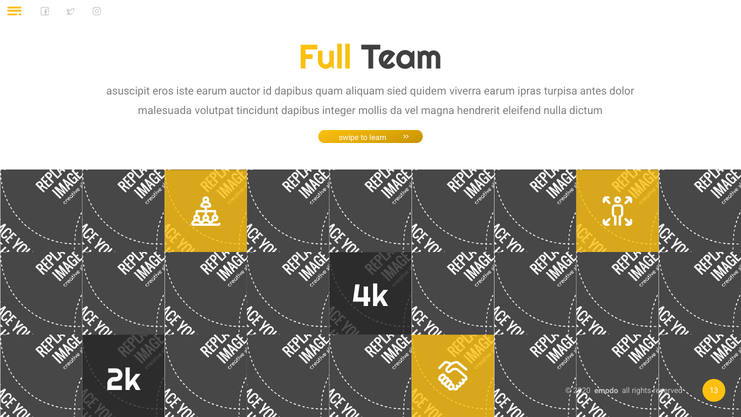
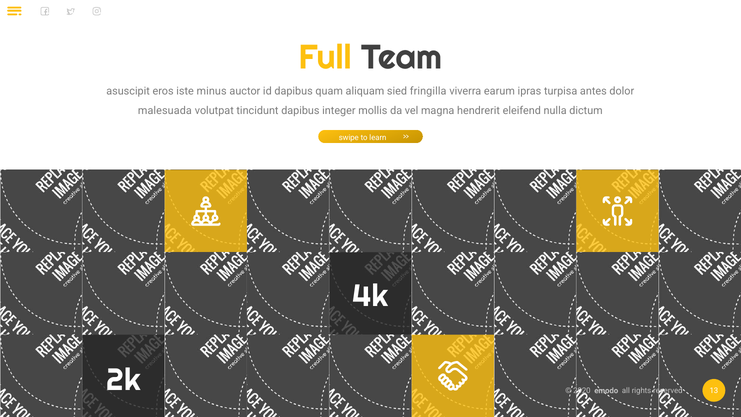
iste earum: earum -> minus
quidem: quidem -> fringilla
